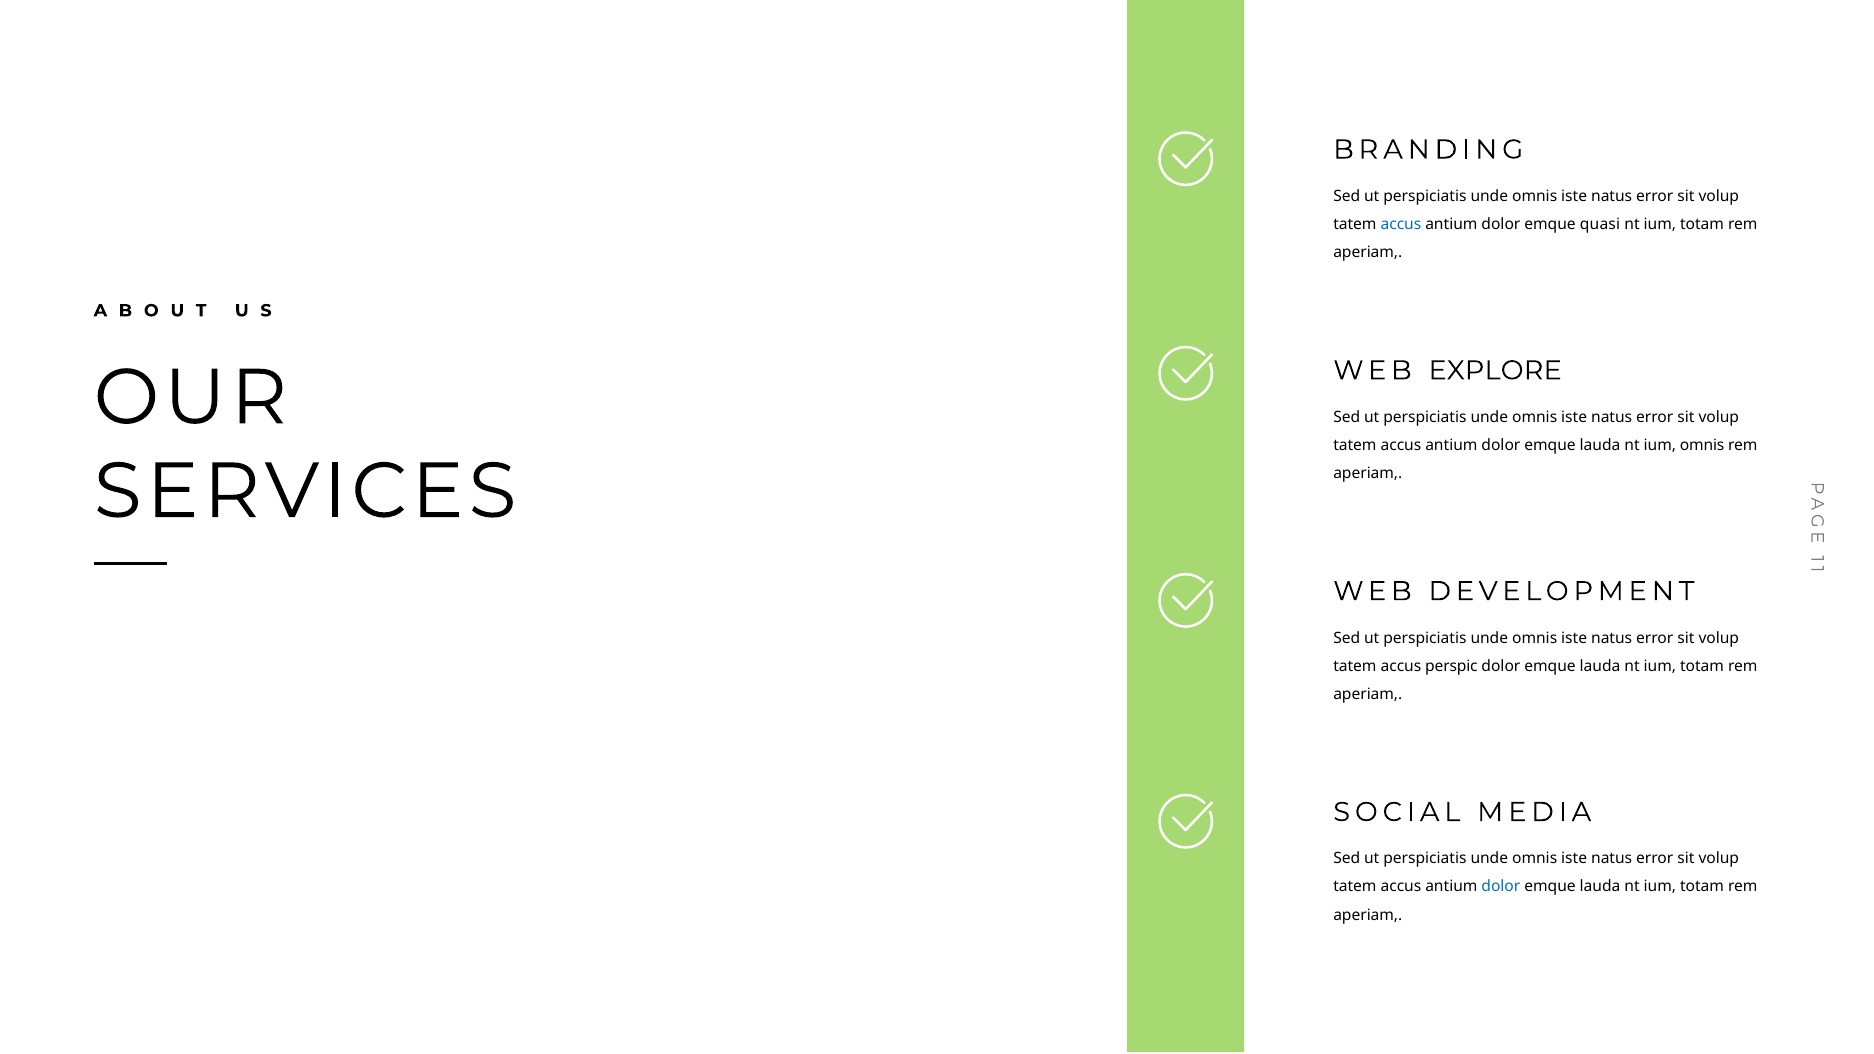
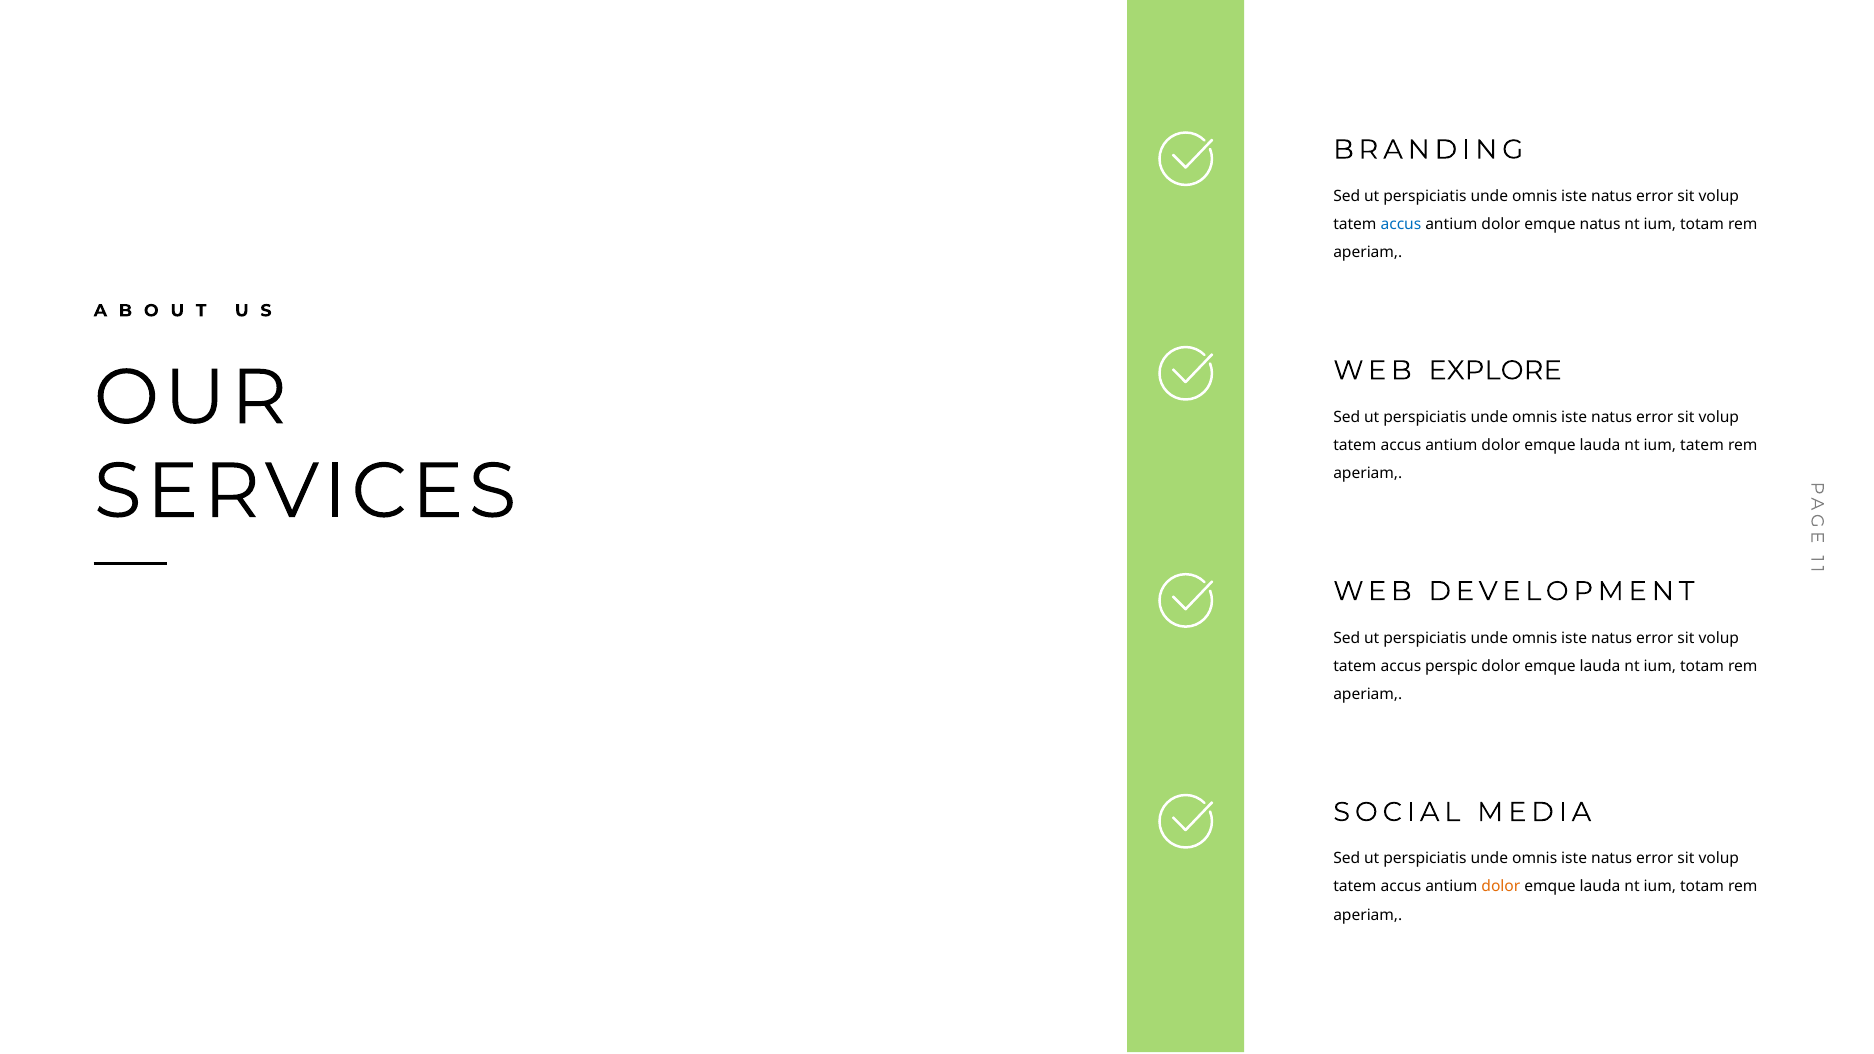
emque quasi: quasi -> natus
ium omnis: omnis -> tatem
dolor at (1501, 887) colour: blue -> orange
